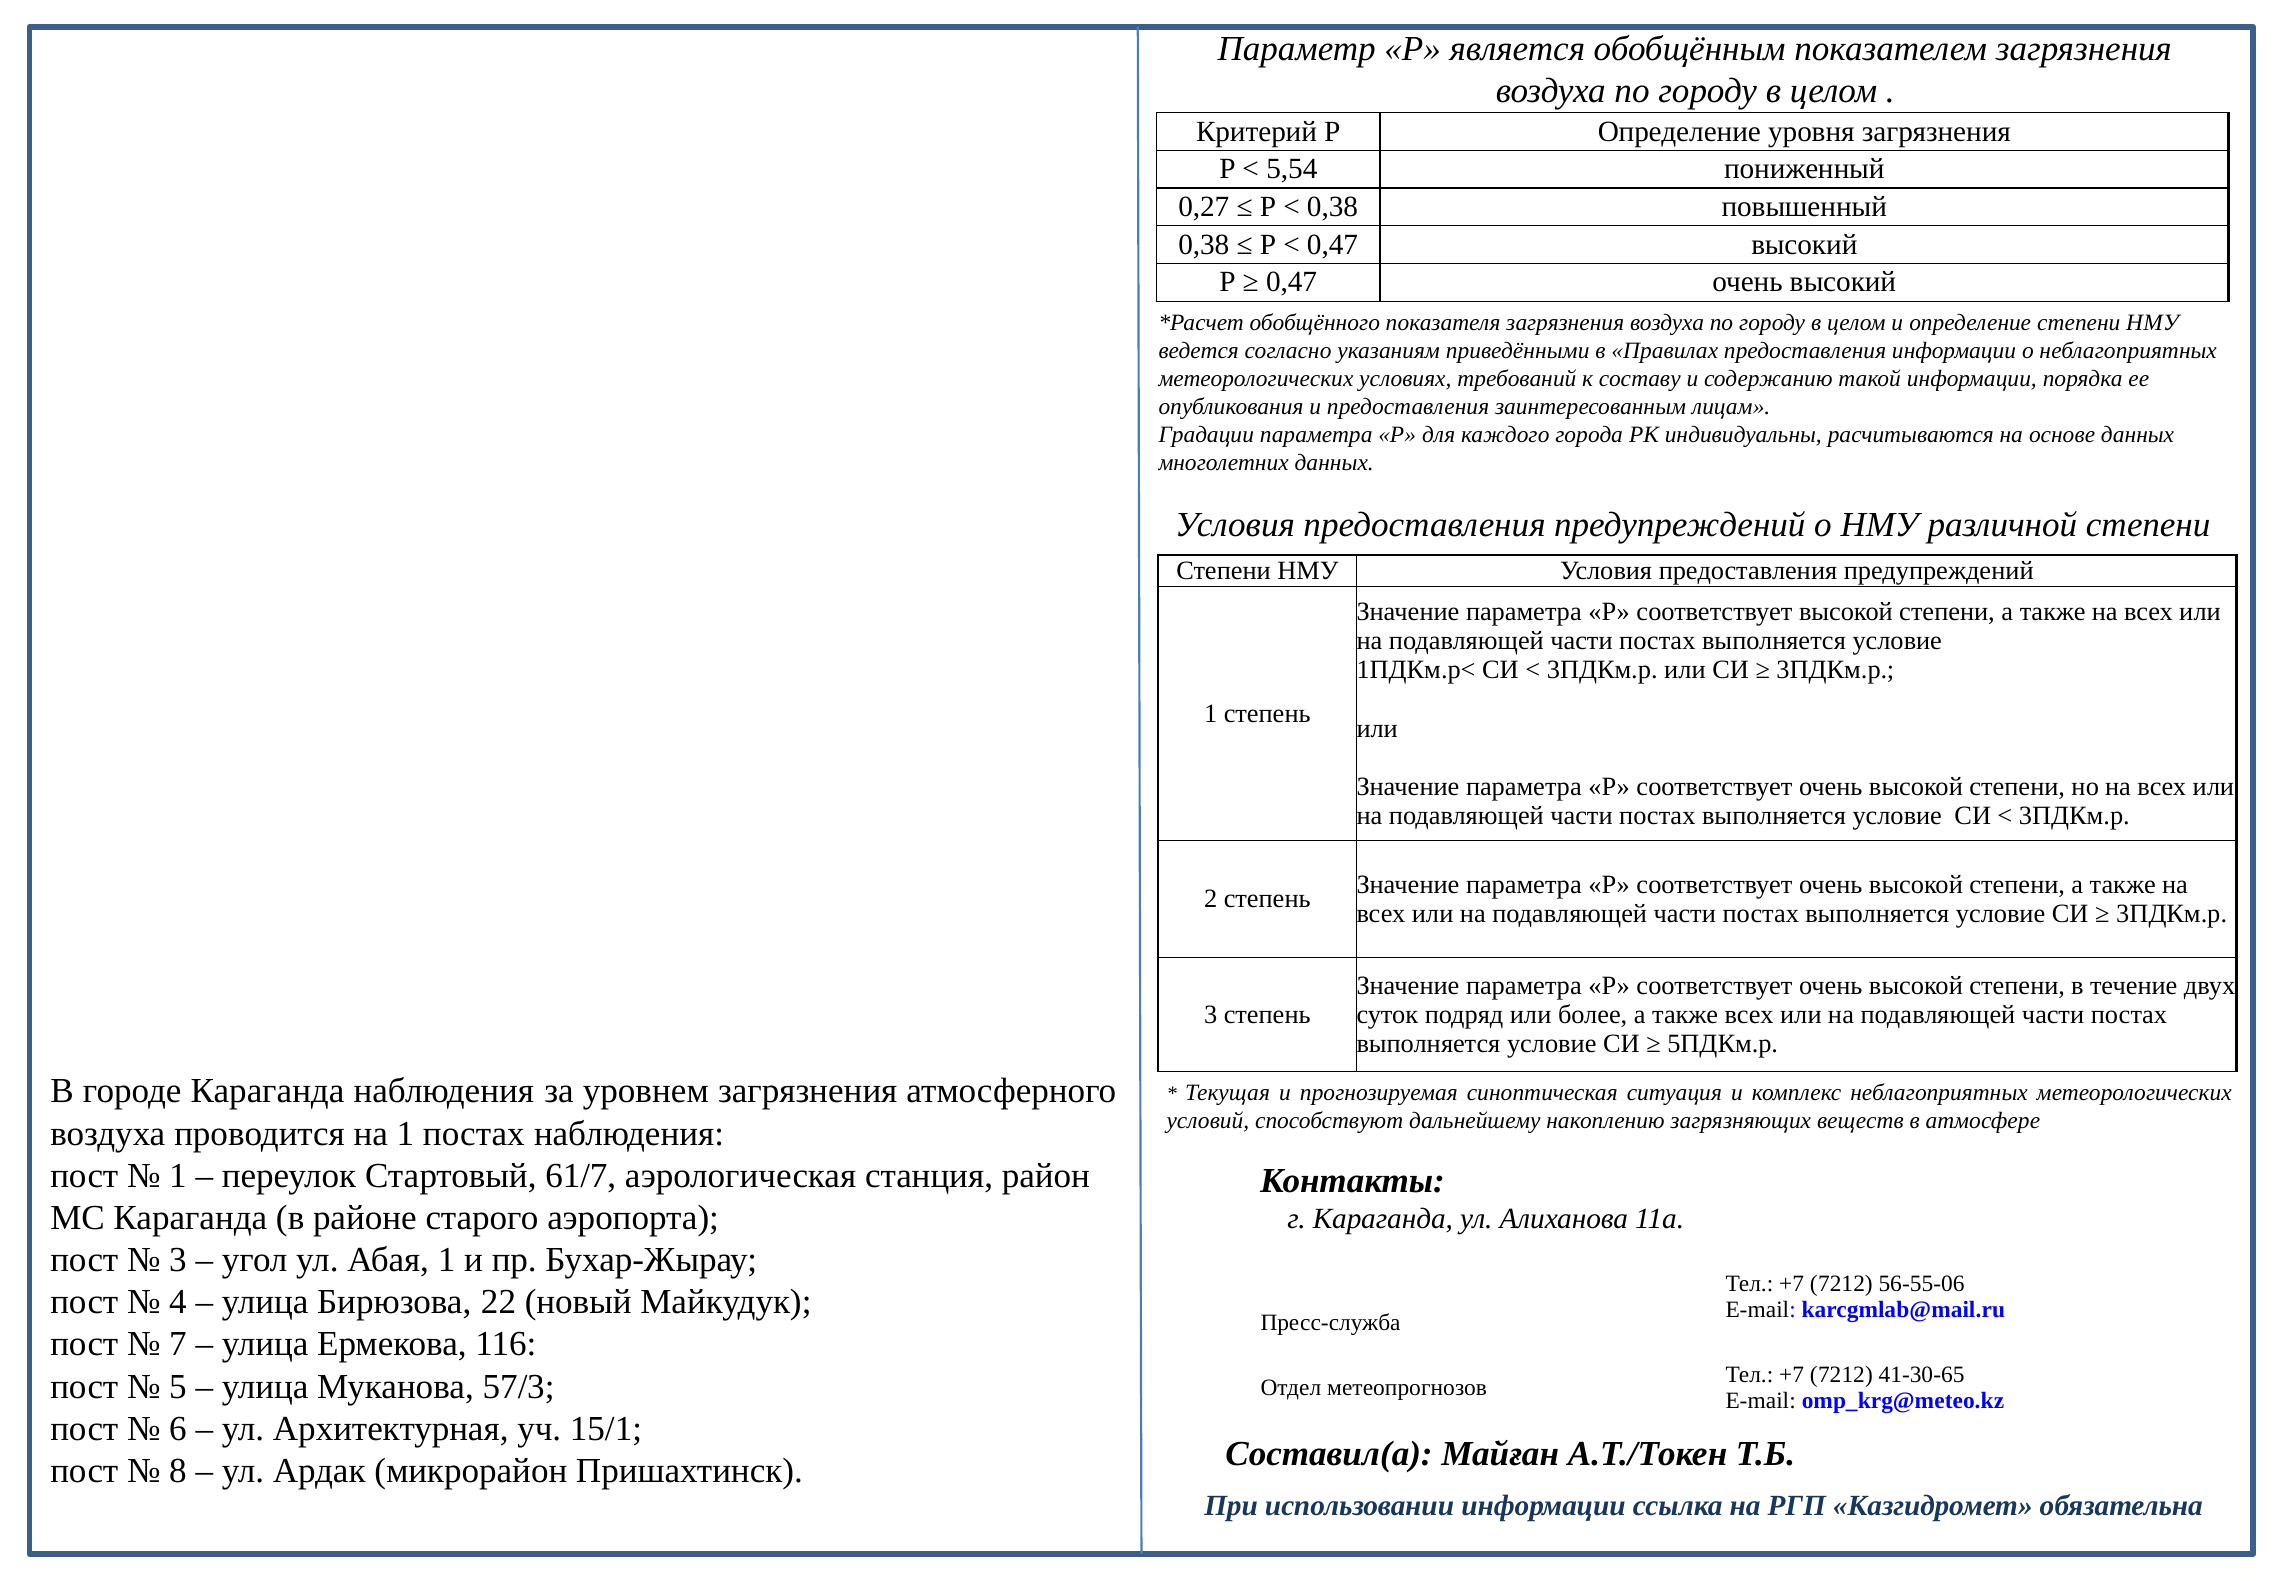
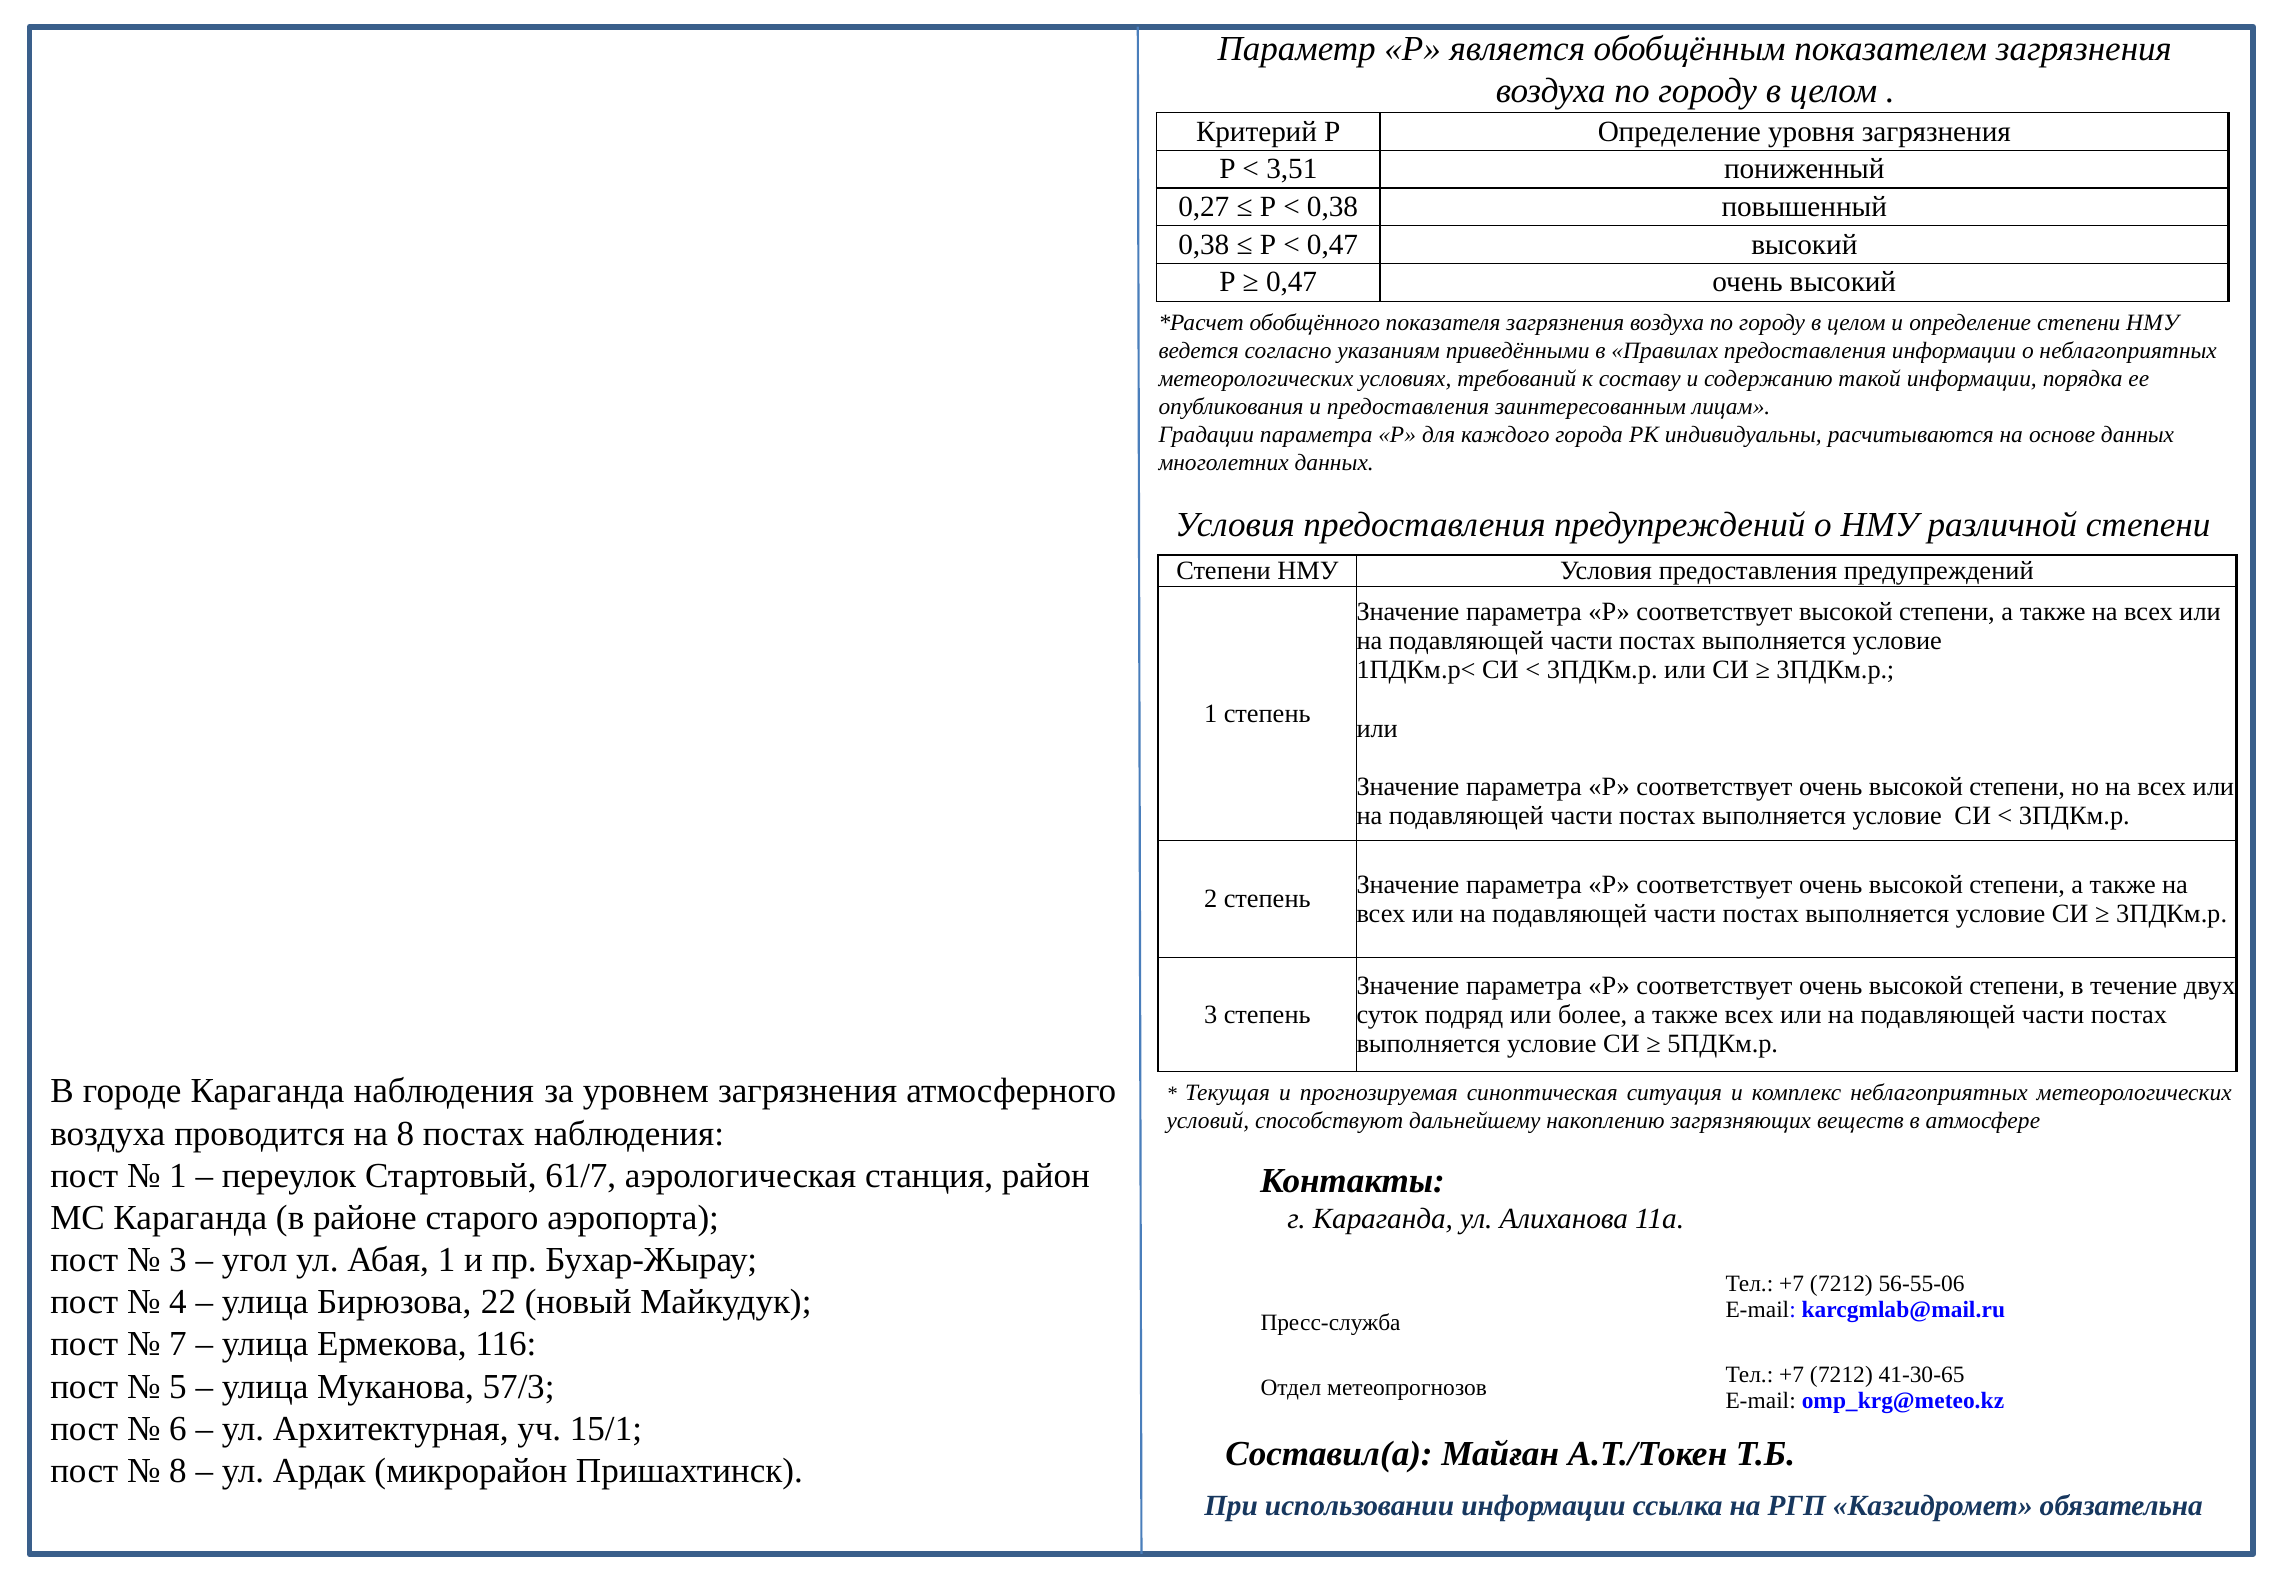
5,54: 5,54 -> 3,51
на 1: 1 -> 8
